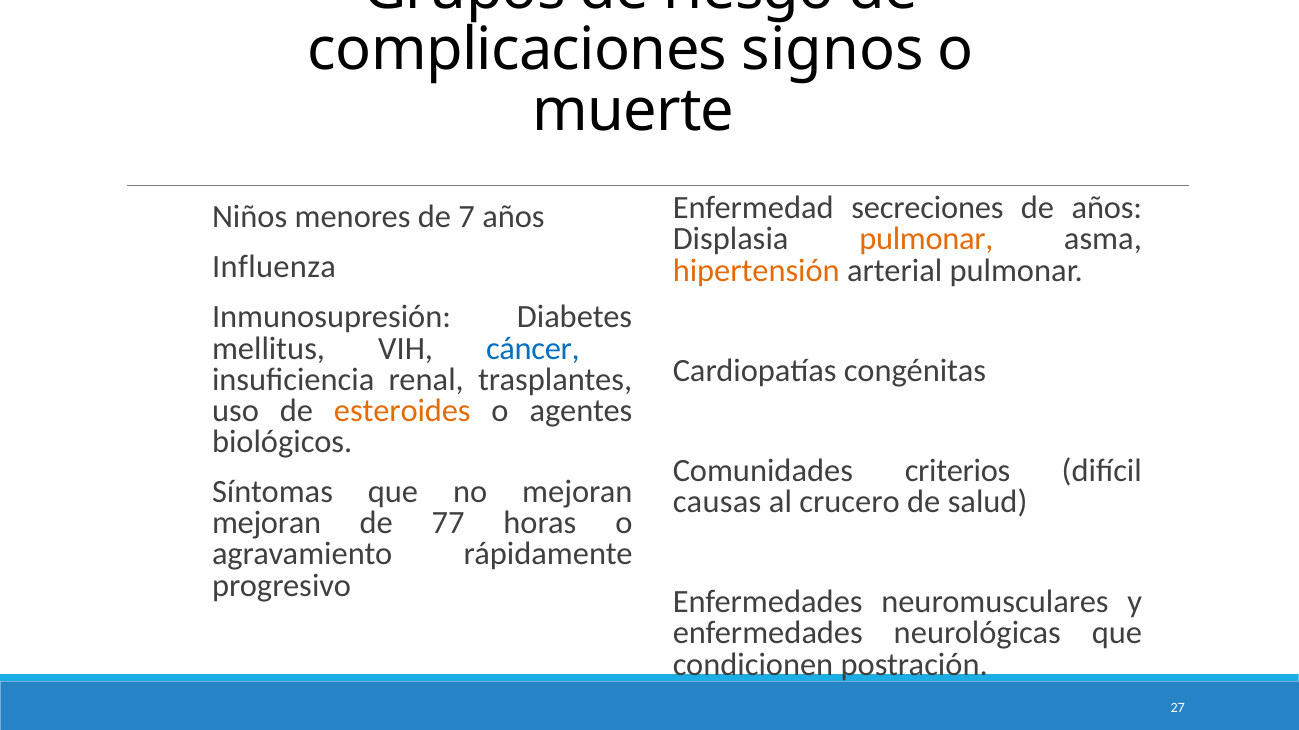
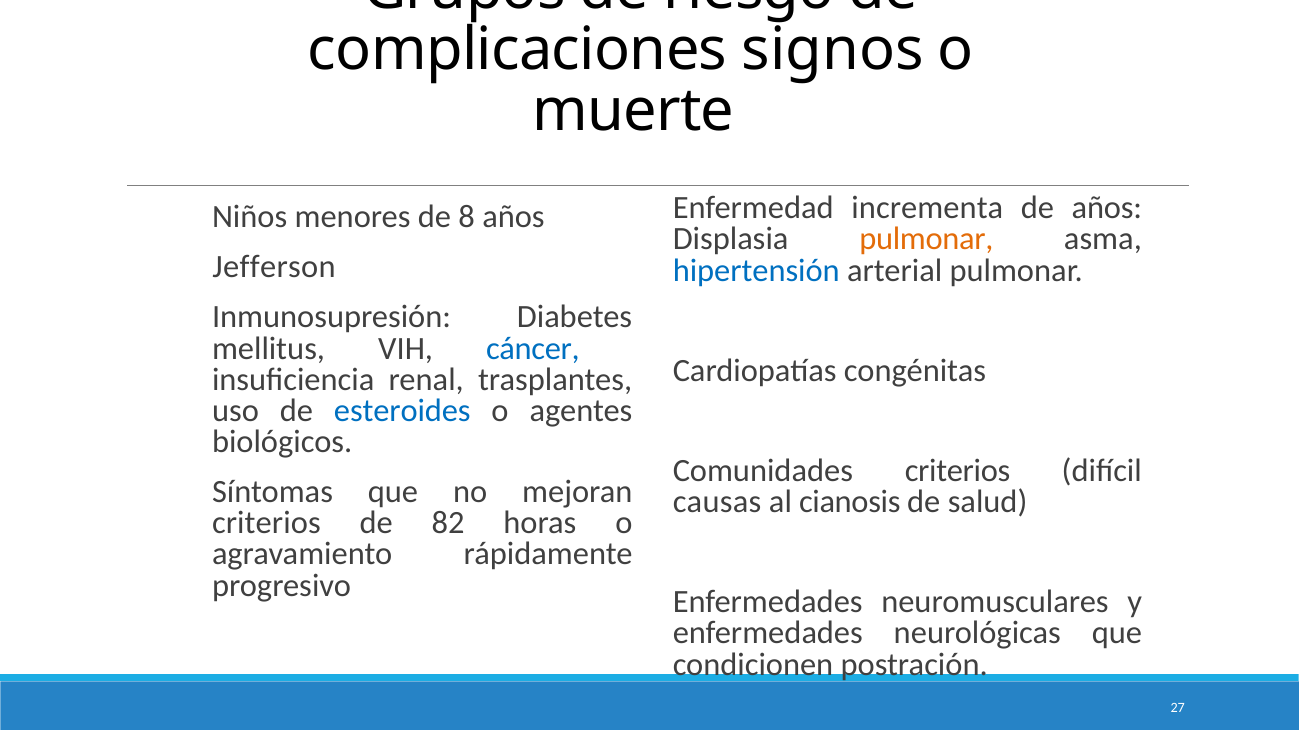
secreciones: secreciones -> incrementa
7: 7 -> 8
Influenza: Influenza -> Jefferson
hipertensión colour: orange -> blue
esteroides colour: orange -> blue
crucero: crucero -> cianosis
mejoran at (267, 524): mejoran -> criterios
77: 77 -> 82
